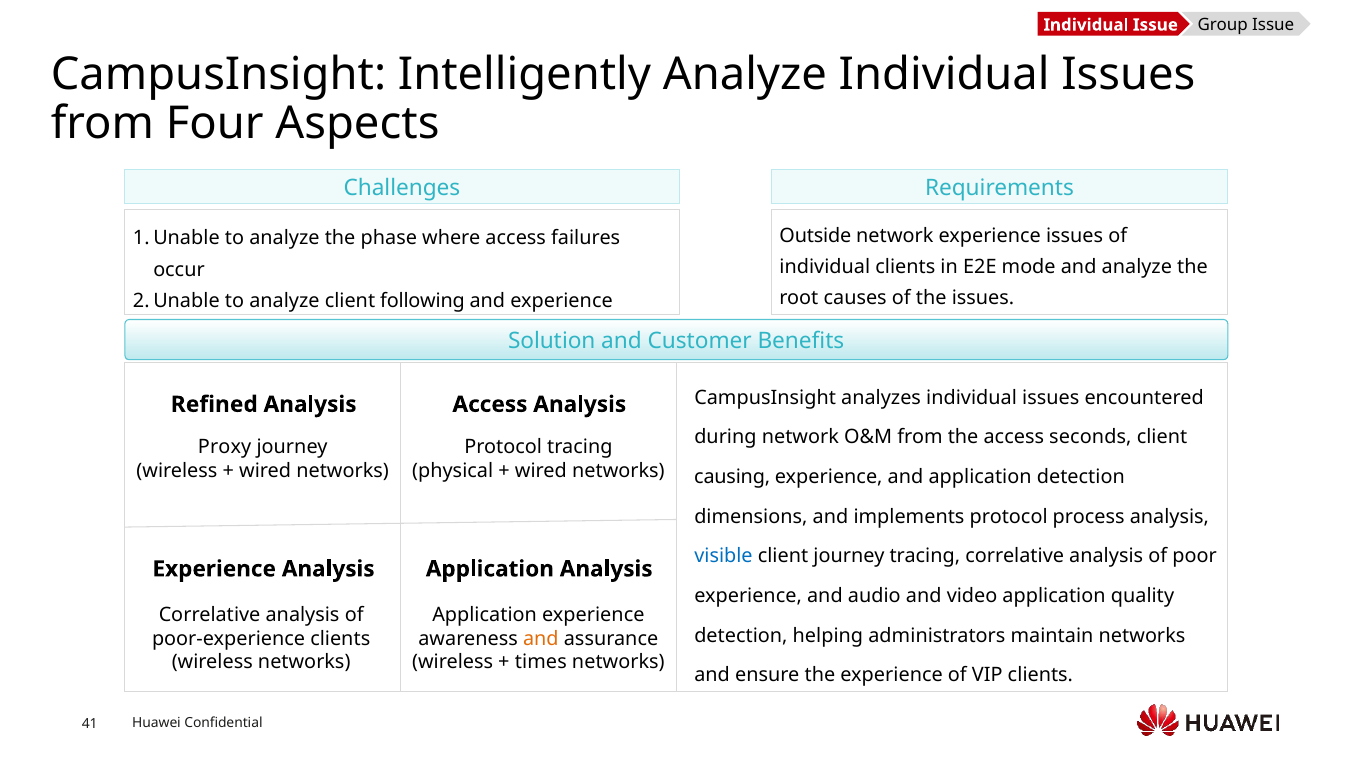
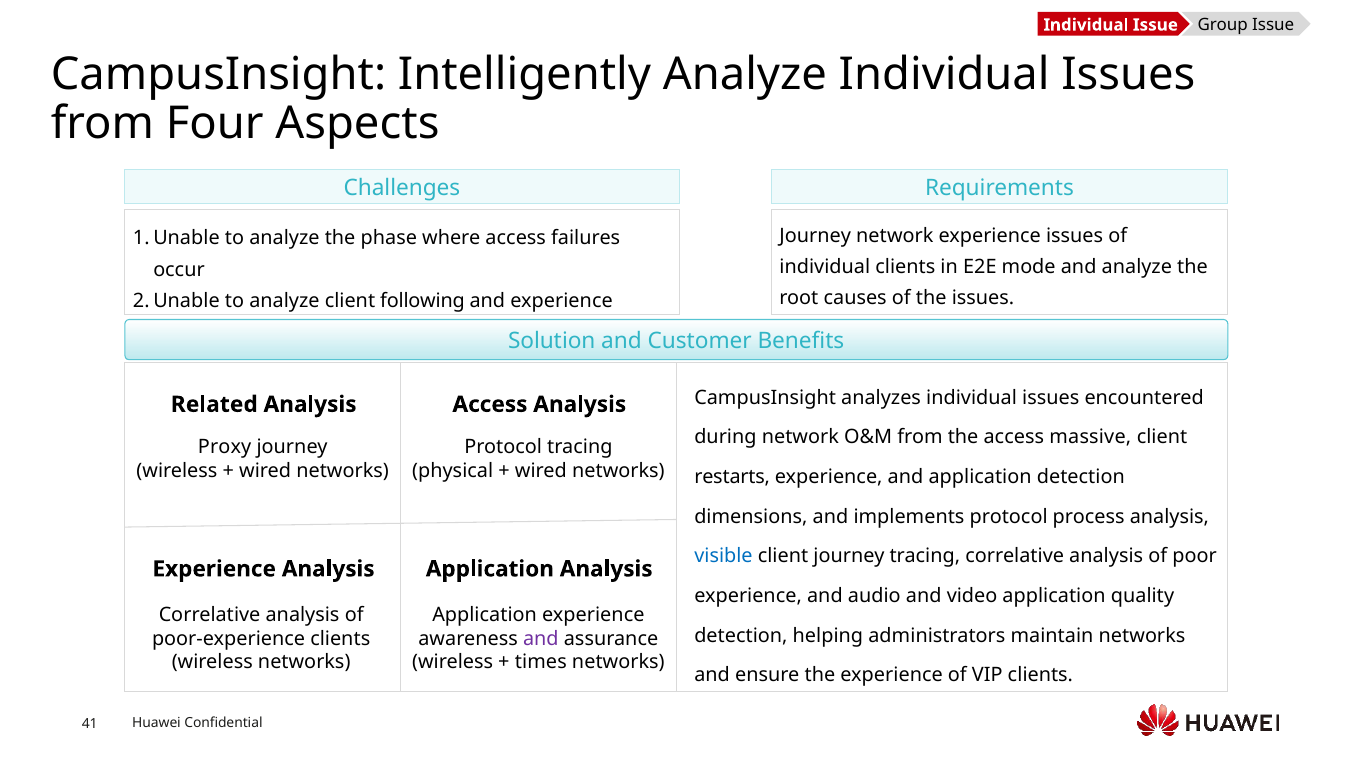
Outside at (815, 236): Outside -> Journey
Refined: Refined -> Related
seconds: seconds -> massive
causing: causing -> restarts
and at (541, 639) colour: orange -> purple
